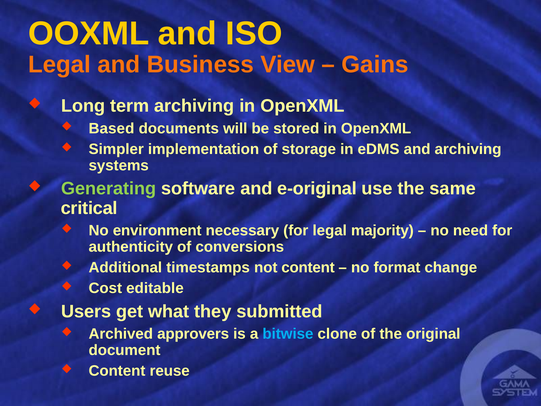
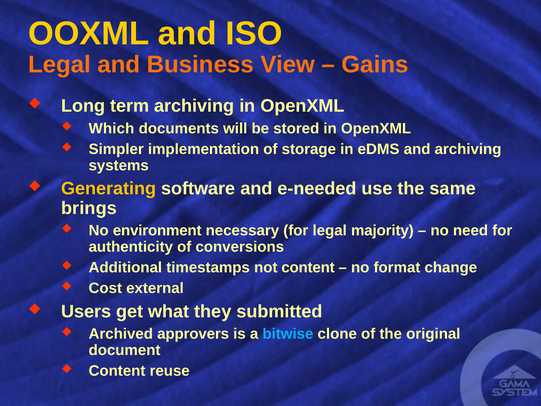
Based: Based -> Which
Generating colour: light green -> yellow
e-original: e-original -> e-needed
critical: critical -> brings
editable: editable -> external
